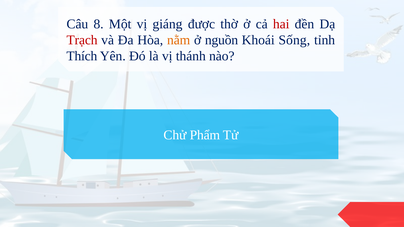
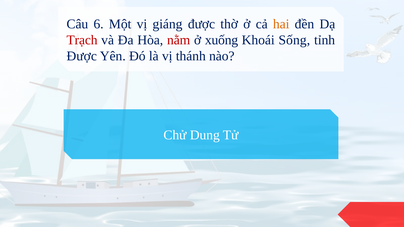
8: 8 -> 6
hai colour: red -> orange
nằm colour: orange -> red
nguồn: nguồn -> xuống
Thích at (82, 56): Thích -> Được
Phẩm: Phẩm -> Dung
